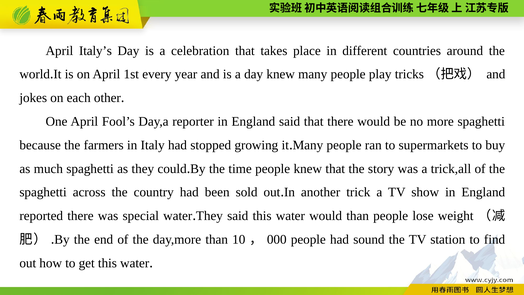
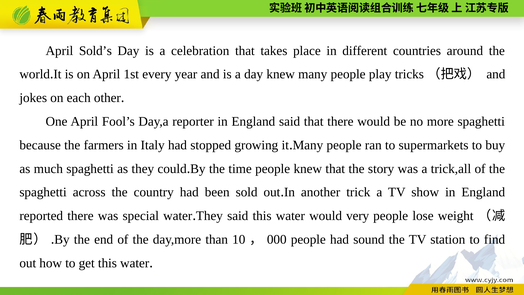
Italy’s: Italy’s -> Sold’s
would than: than -> very
